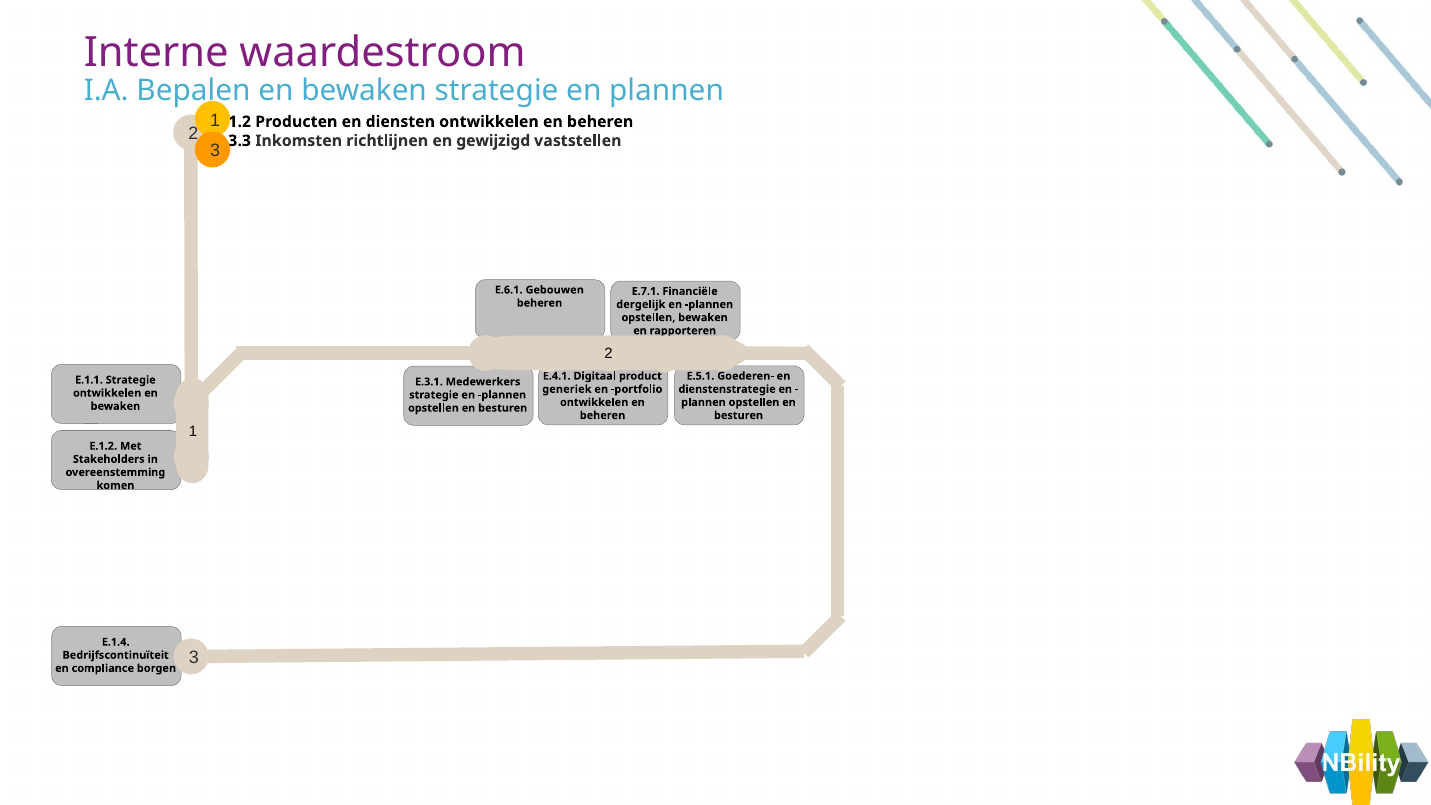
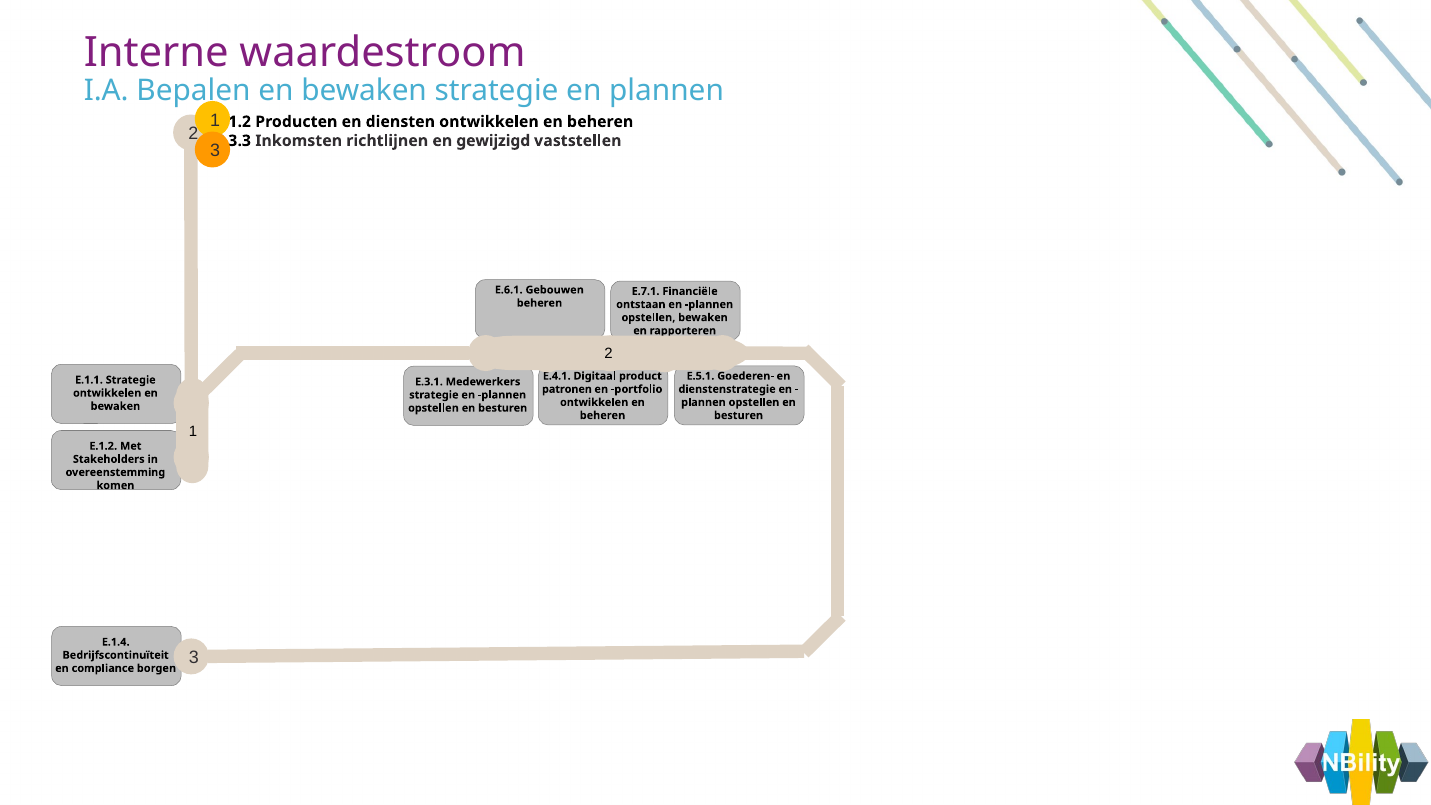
dergelijk: dergelijk -> ontstaan
generiek: generiek -> patronen
